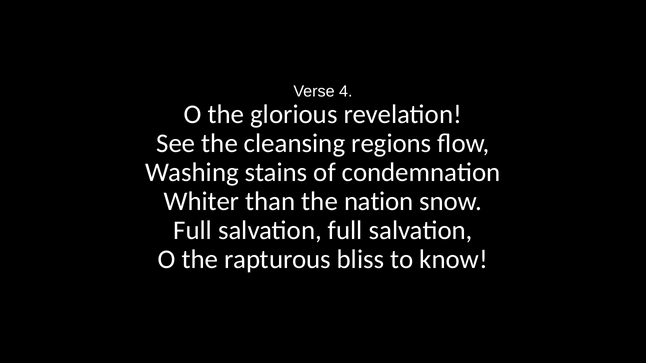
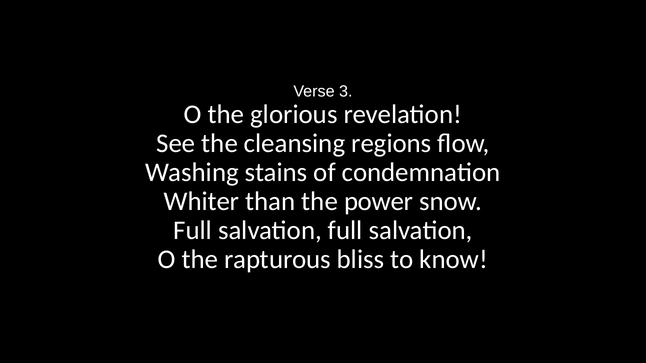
4: 4 -> 3
nation: nation -> power
